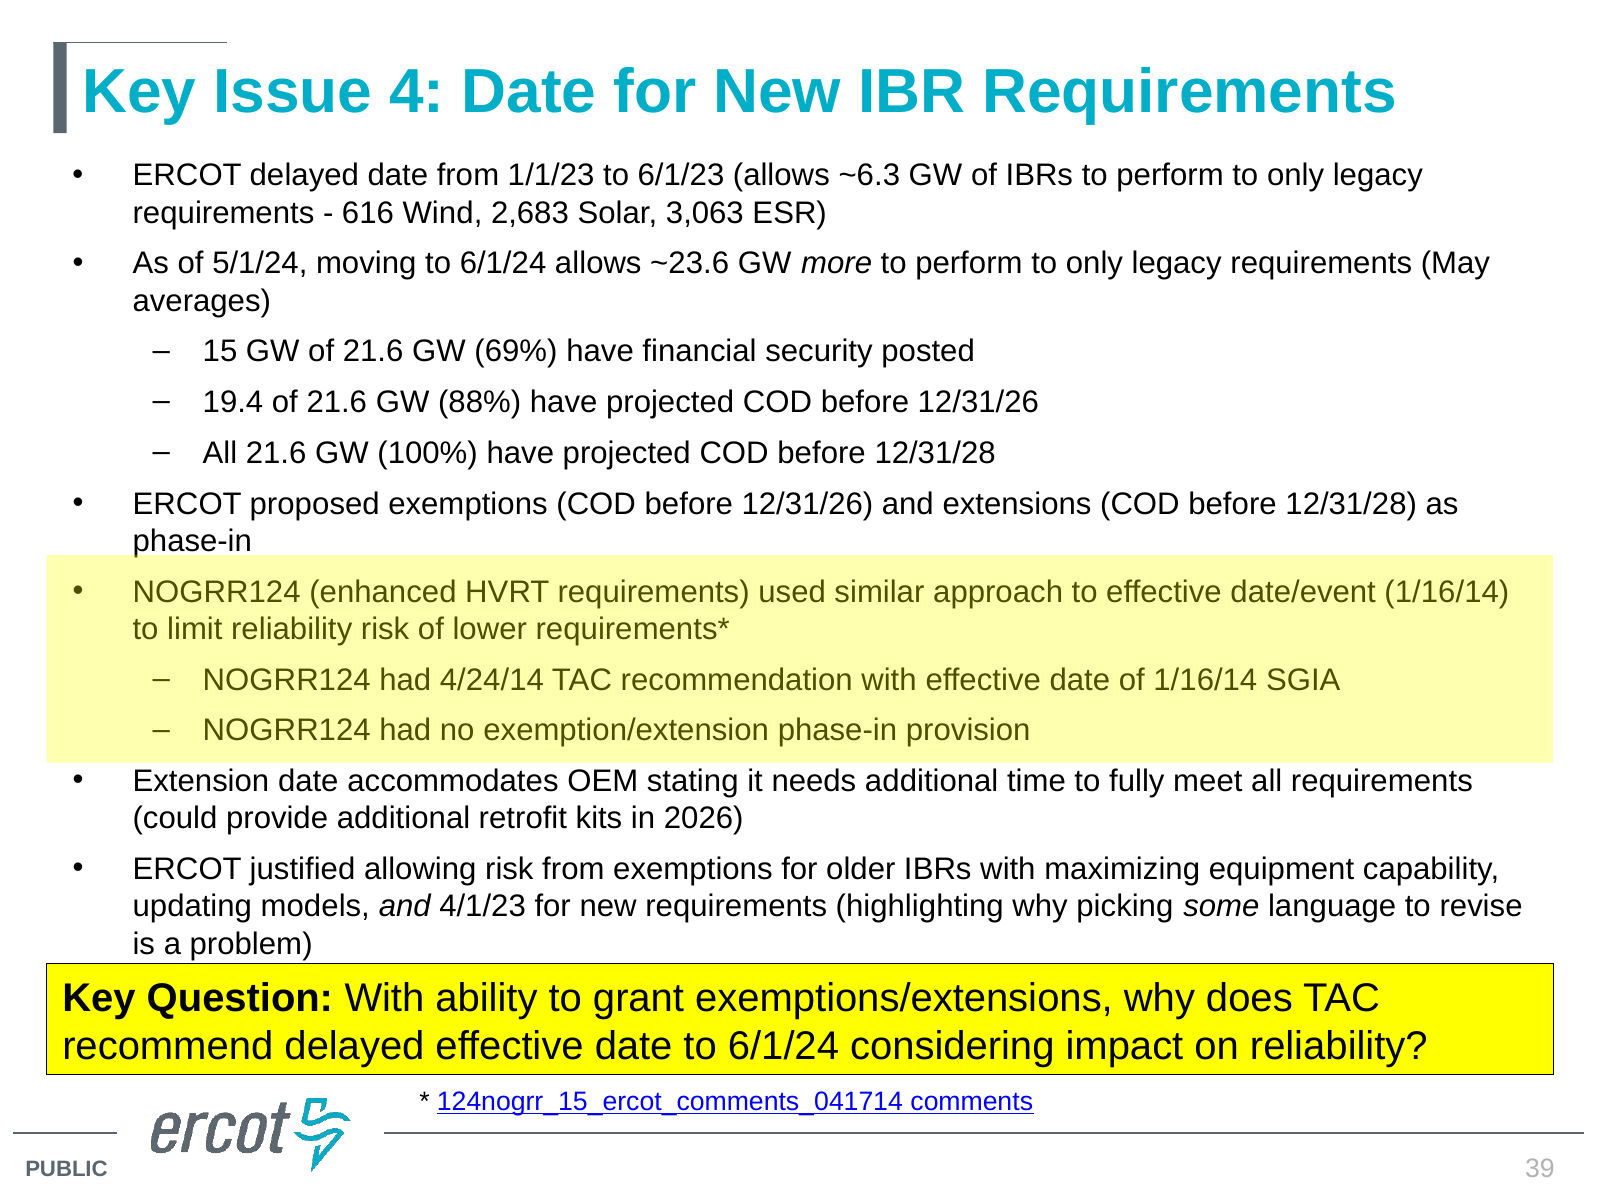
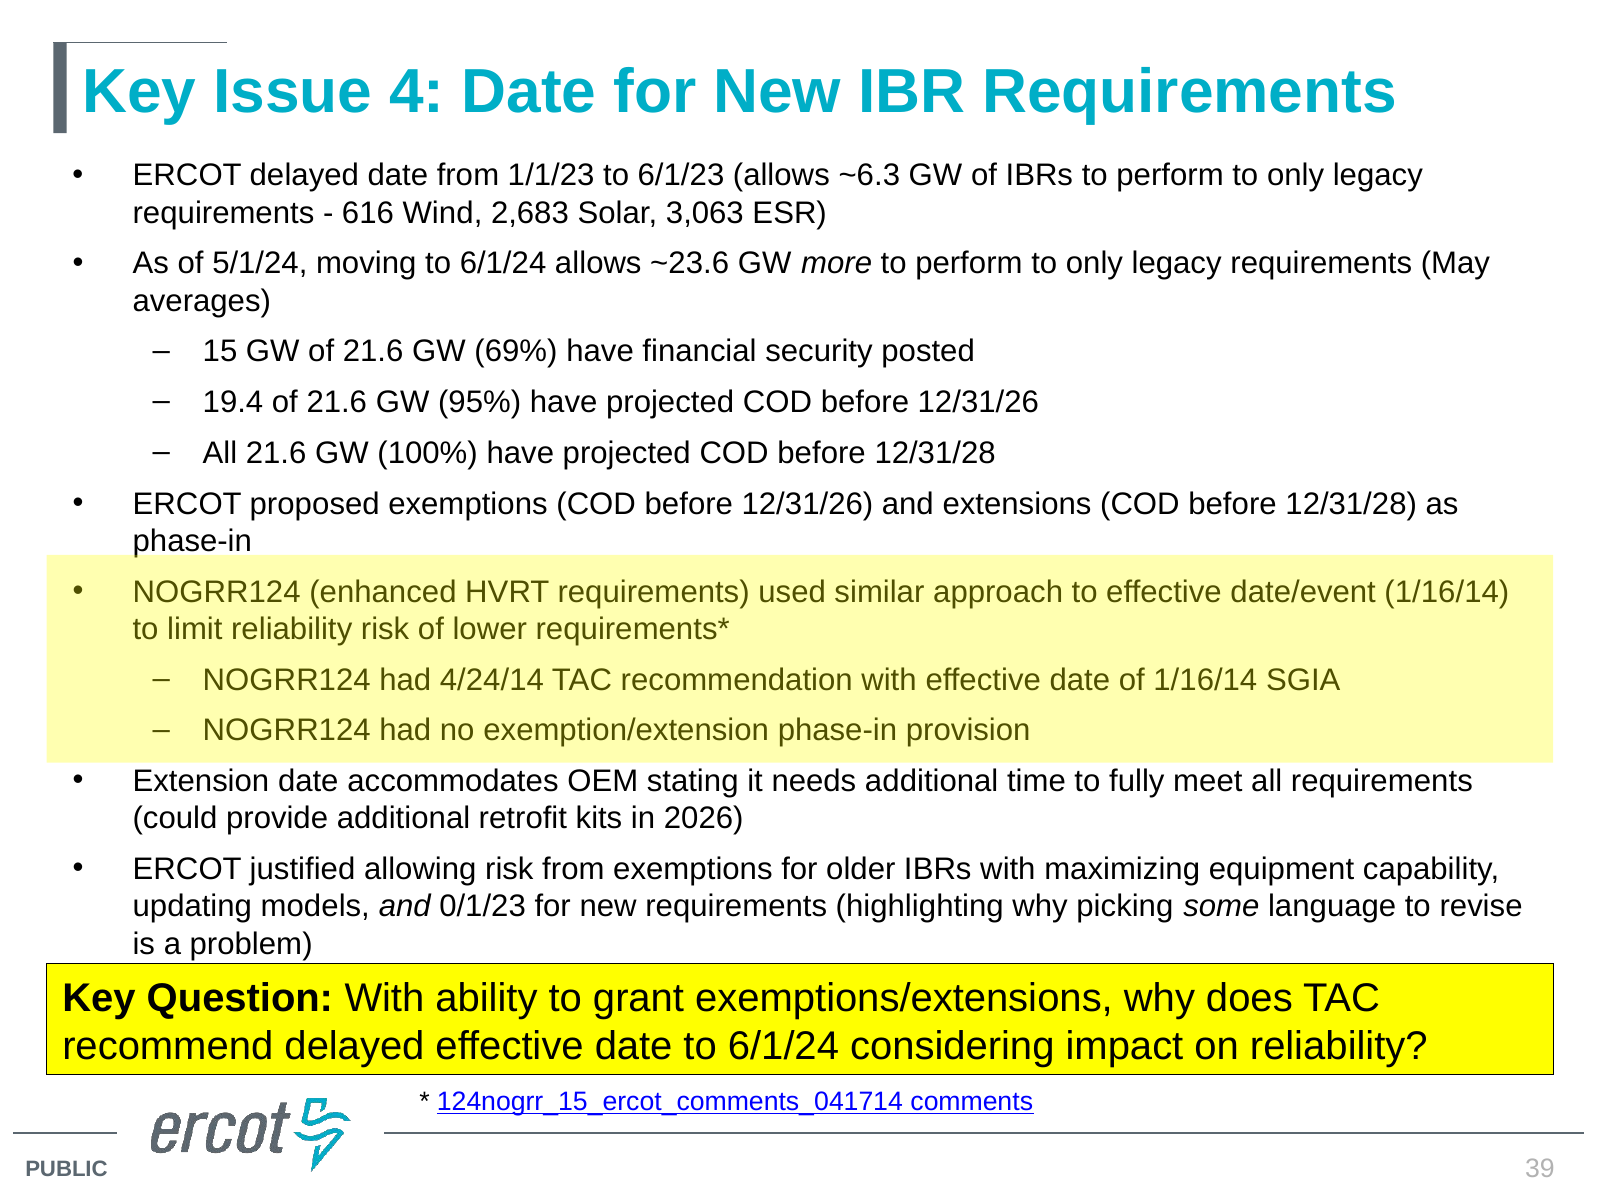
88%: 88% -> 95%
4/1/23: 4/1/23 -> 0/1/23
